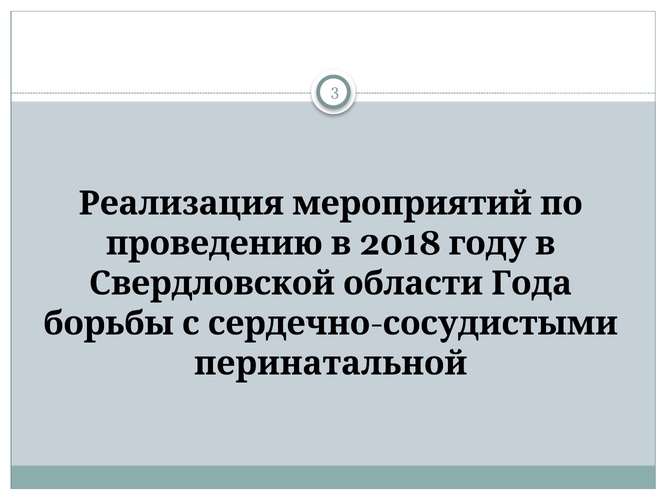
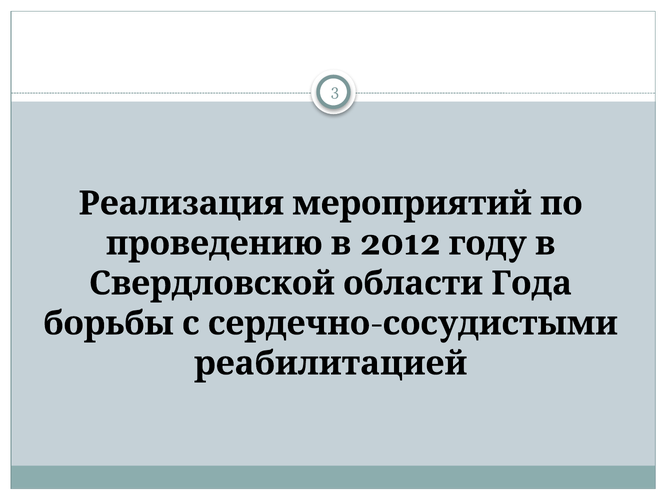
2018: 2018 -> 2012
перинатальной: перинатальной -> реабилитацией
